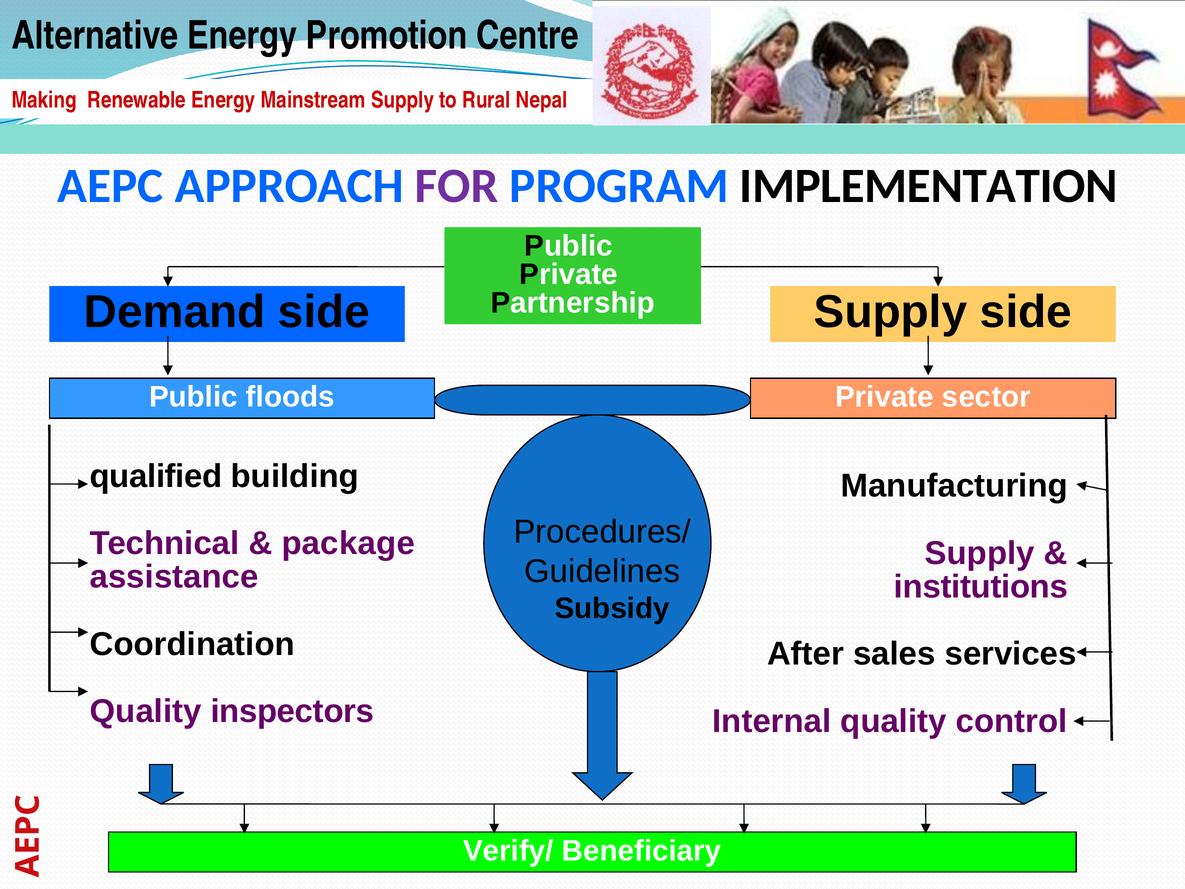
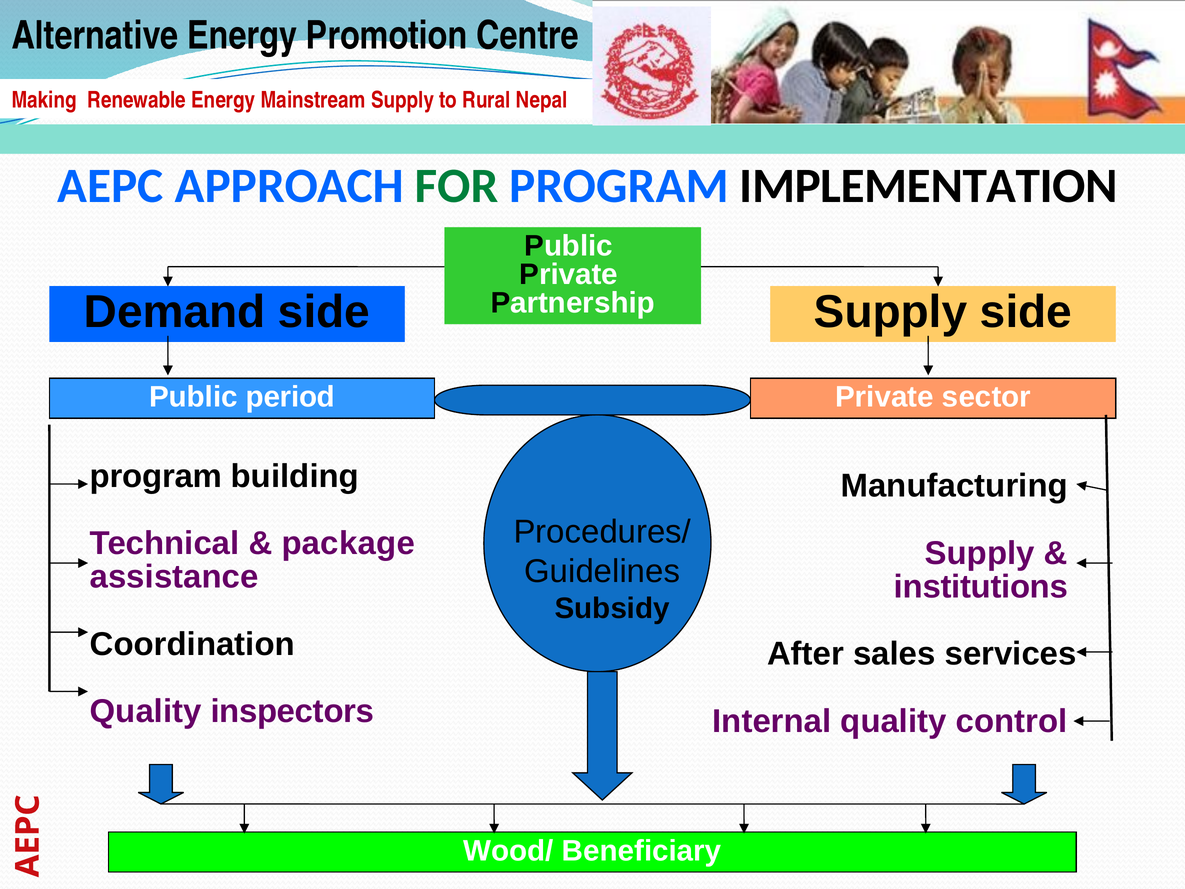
FOR colour: purple -> green
floods: floods -> period
qualified at (156, 476): qualified -> program
Verify/: Verify/ -> Wood/
